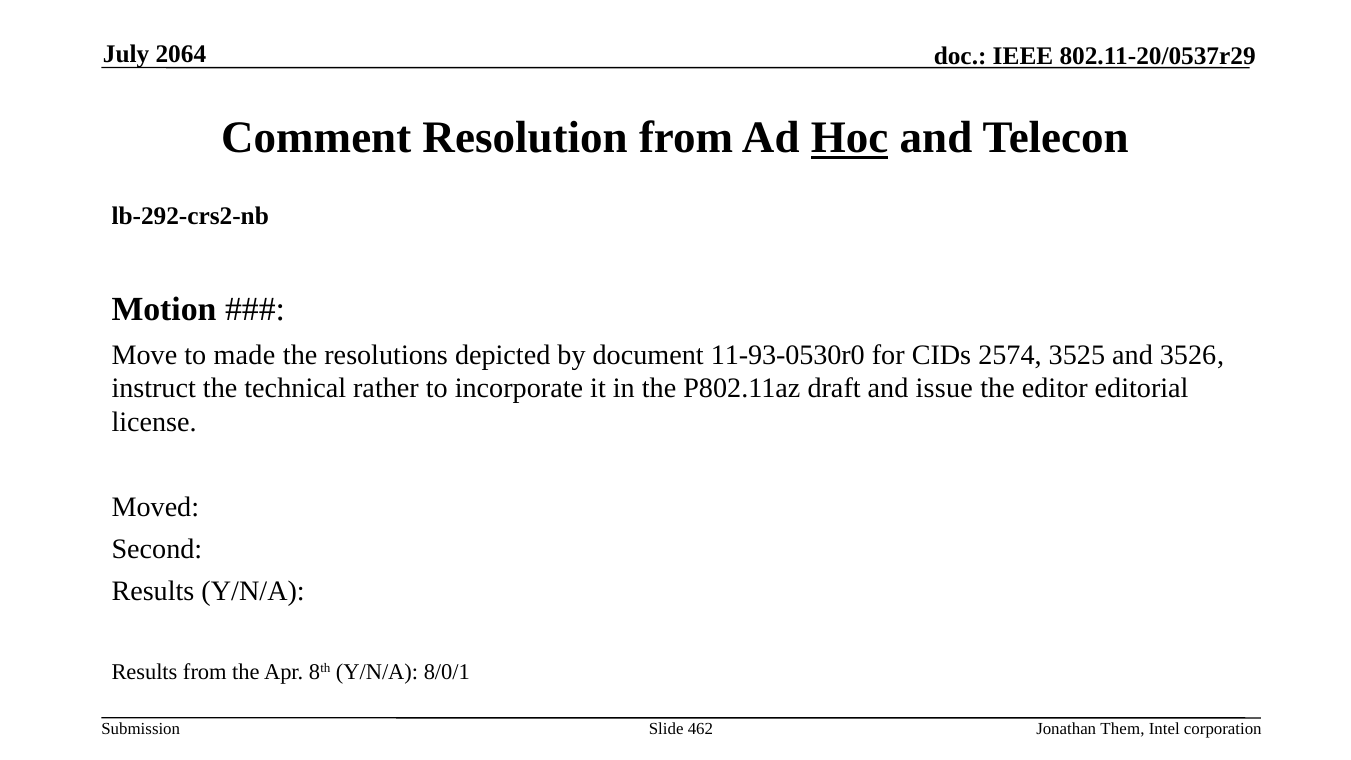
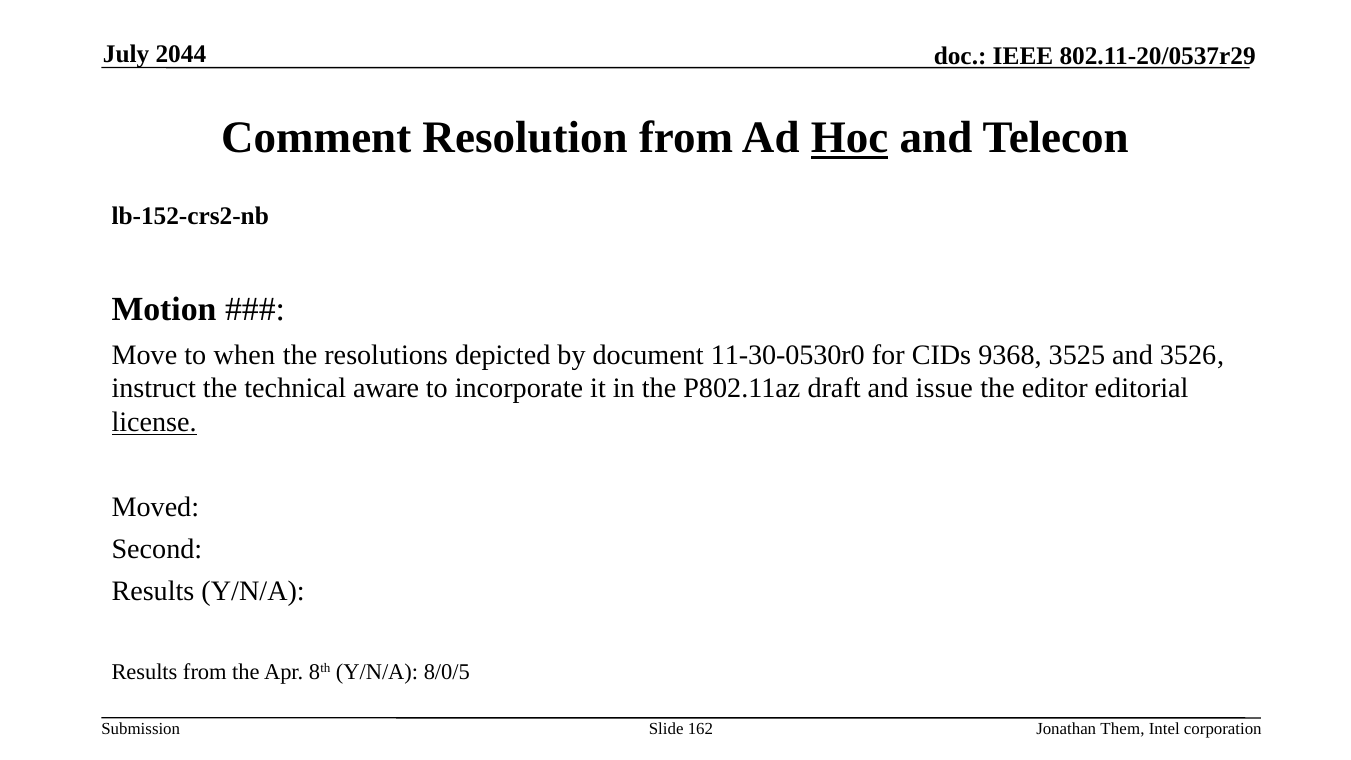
2064: 2064 -> 2044
lb-292-crs2-nb: lb-292-crs2-nb -> lb-152-crs2-nb
made: made -> when
11-93-0530r0: 11-93-0530r0 -> 11-30-0530r0
2574: 2574 -> 9368
rather: rather -> aware
license underline: none -> present
8/0/1: 8/0/1 -> 8/0/5
462: 462 -> 162
